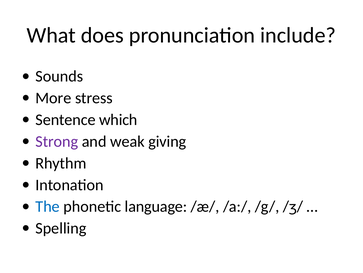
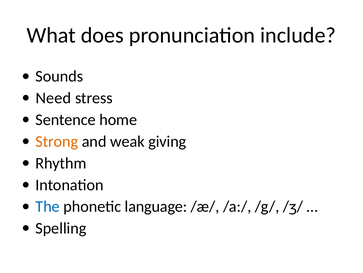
More: More -> Need
which: which -> home
Strong colour: purple -> orange
